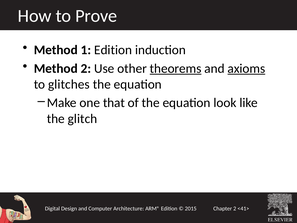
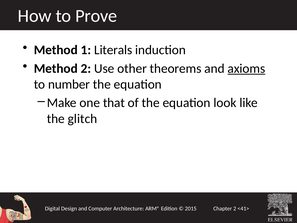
1 Edition: Edition -> Literals
theorems underline: present -> none
glitches: glitches -> number
